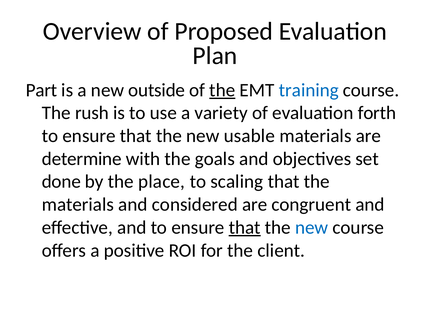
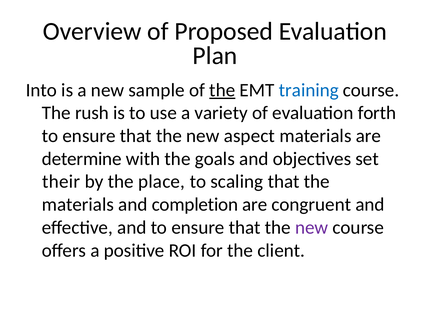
Part: Part -> Into
outside: outside -> sample
usable: usable -> aspect
done: done -> their
considered: considered -> completion
that at (245, 228) underline: present -> none
new at (312, 228) colour: blue -> purple
